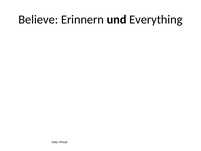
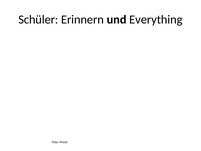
Believe: Believe -> Schüler
